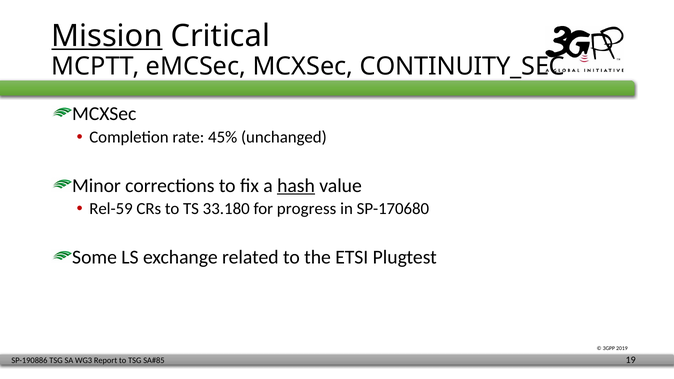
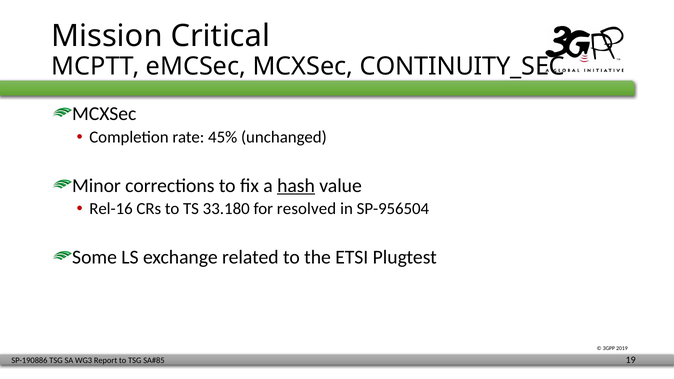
Mission underline: present -> none
Rel-59: Rel-59 -> Rel-16
progress: progress -> resolved
SP-170680: SP-170680 -> SP-956504
